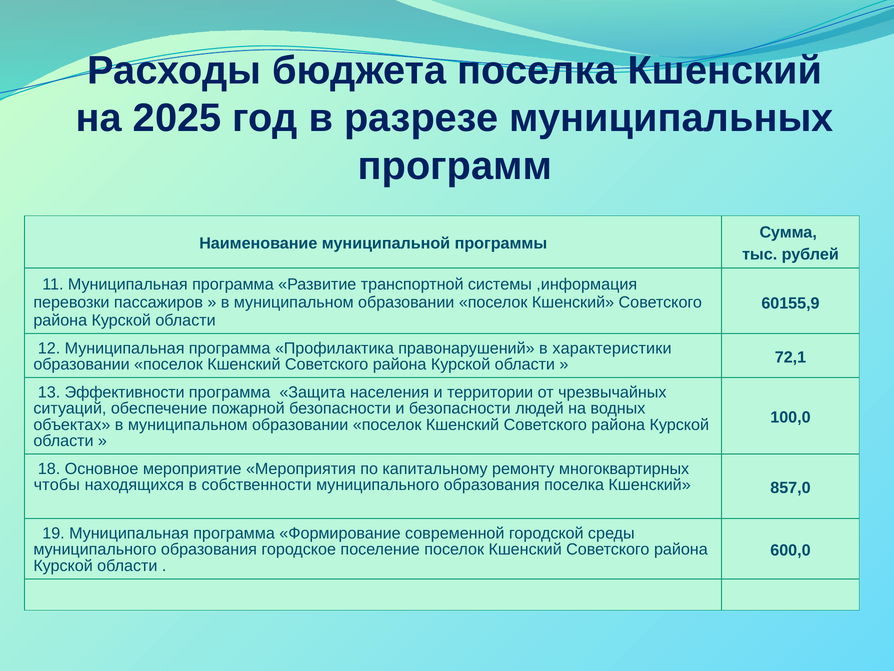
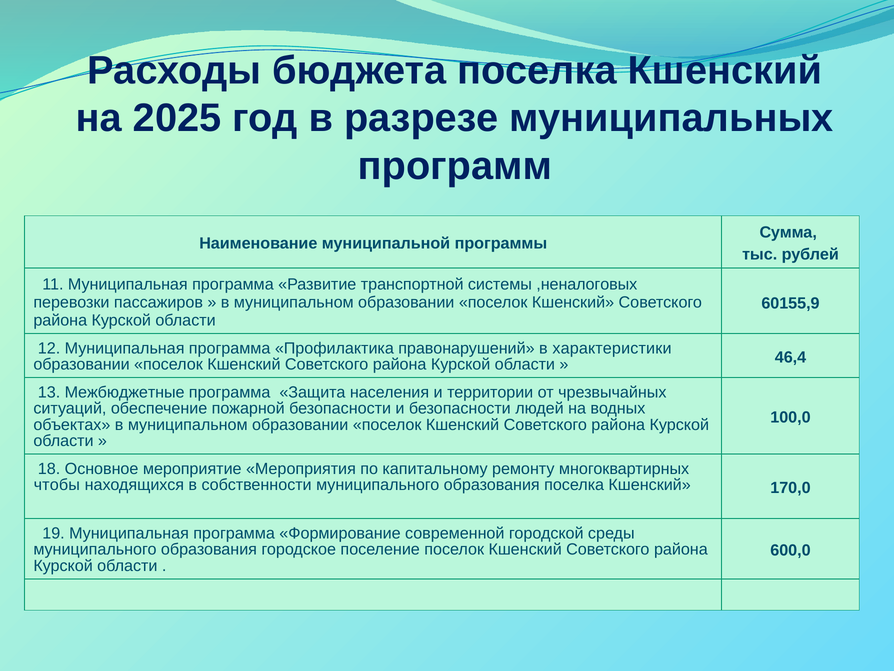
,информация: ,информация -> ,неналоговых
72,1: 72,1 -> 46,4
Эффективности: Эффективности -> Межбюджетные
857,0: 857,0 -> 170,0
